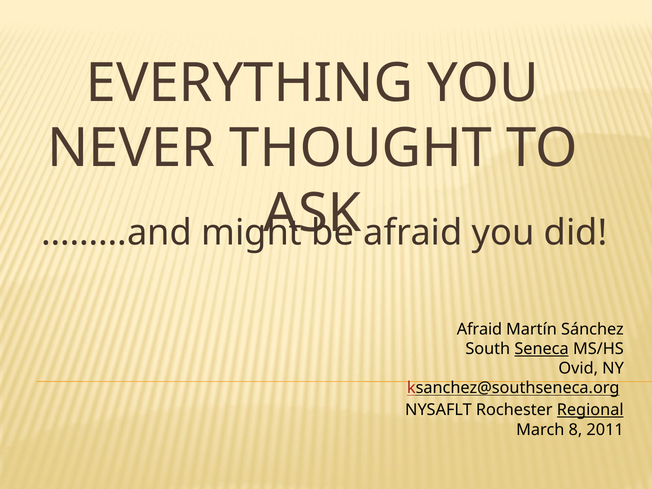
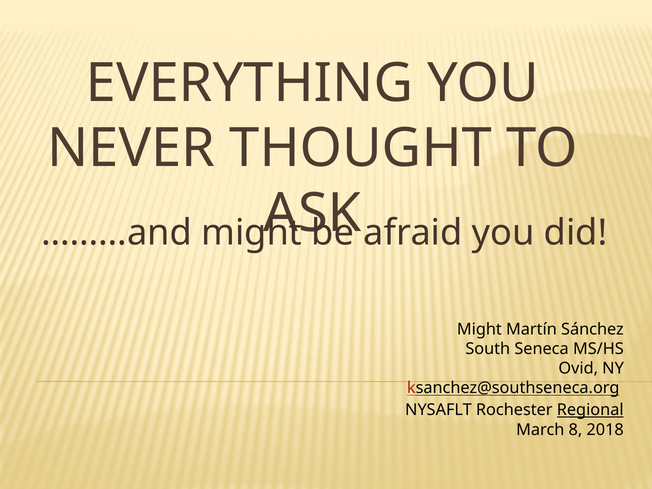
Afraid at (479, 329): Afraid -> Might
Seneca underline: present -> none
2011: 2011 -> 2018
